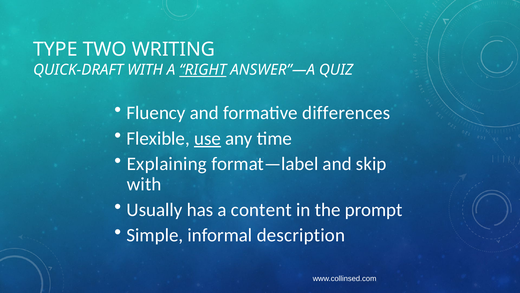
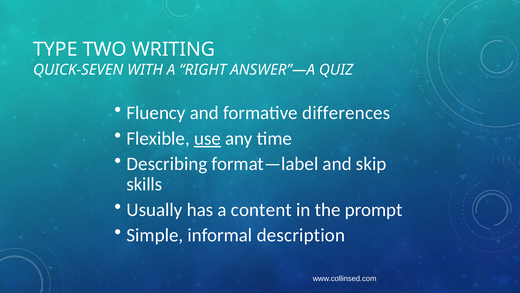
QUICK-DRAFT: QUICK-DRAFT -> QUICK-SEVEN
RIGHT underline: present -> none
Explaining: Explaining -> Describing
with at (144, 184): with -> skills
